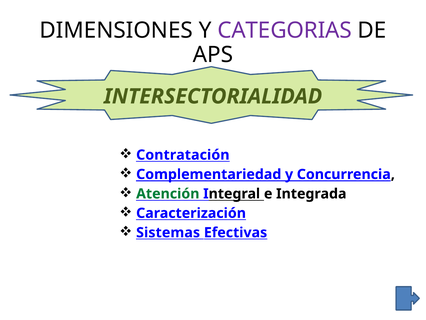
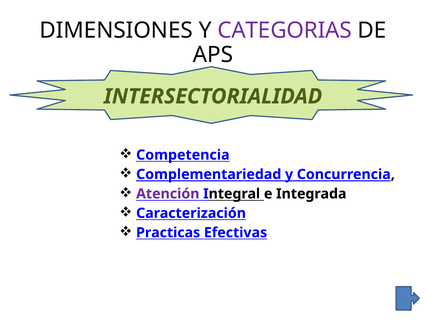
Contratación: Contratación -> Competencia
Atención colour: green -> purple
Sistemas: Sistemas -> Practicas
